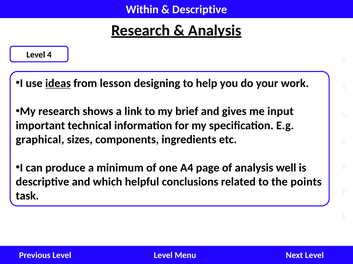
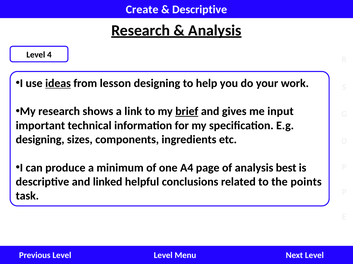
Within: Within -> Create
brief underline: none -> present
graphical at (40, 140): graphical -> designing
well: well -> best
which: which -> linked
